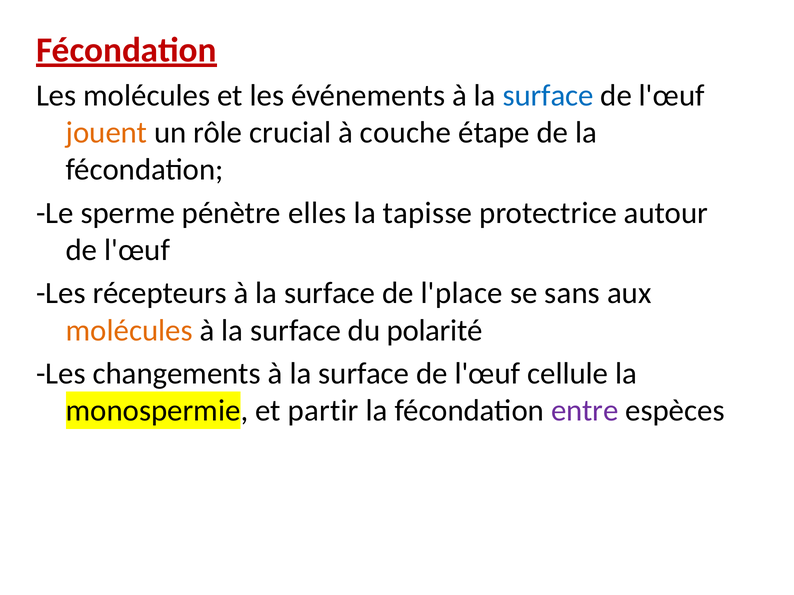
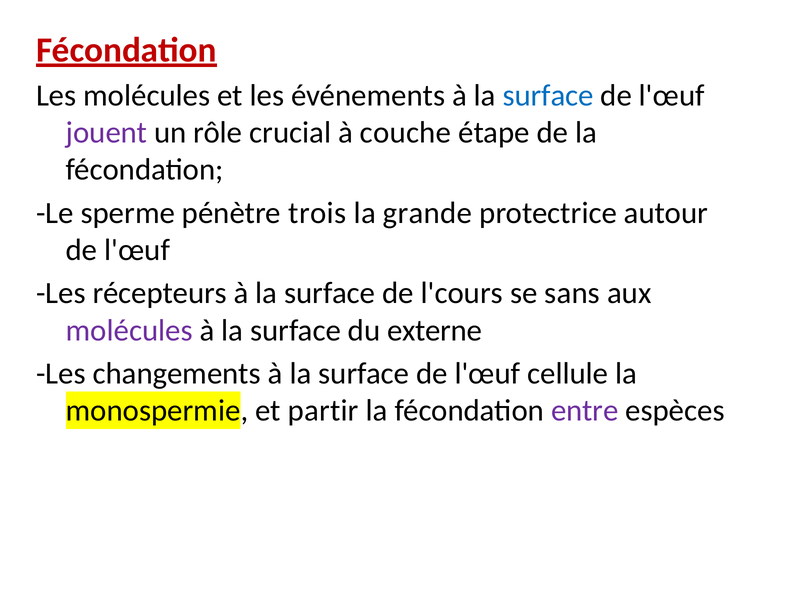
jouent colour: orange -> purple
elles: elles -> trois
tapisse: tapisse -> grande
l'place: l'place -> l'cours
molécules at (129, 331) colour: orange -> purple
polarité: polarité -> externe
